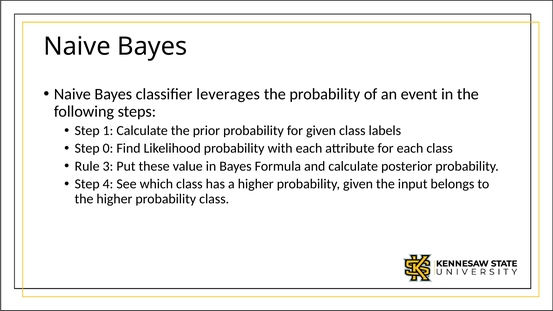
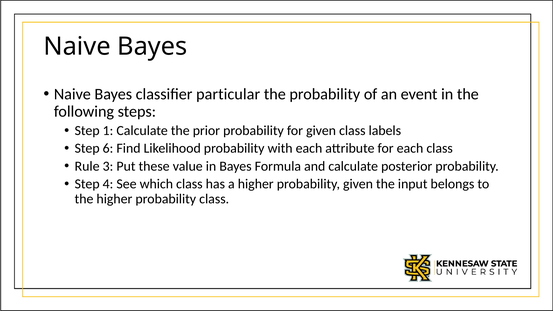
leverages: leverages -> particular
0: 0 -> 6
